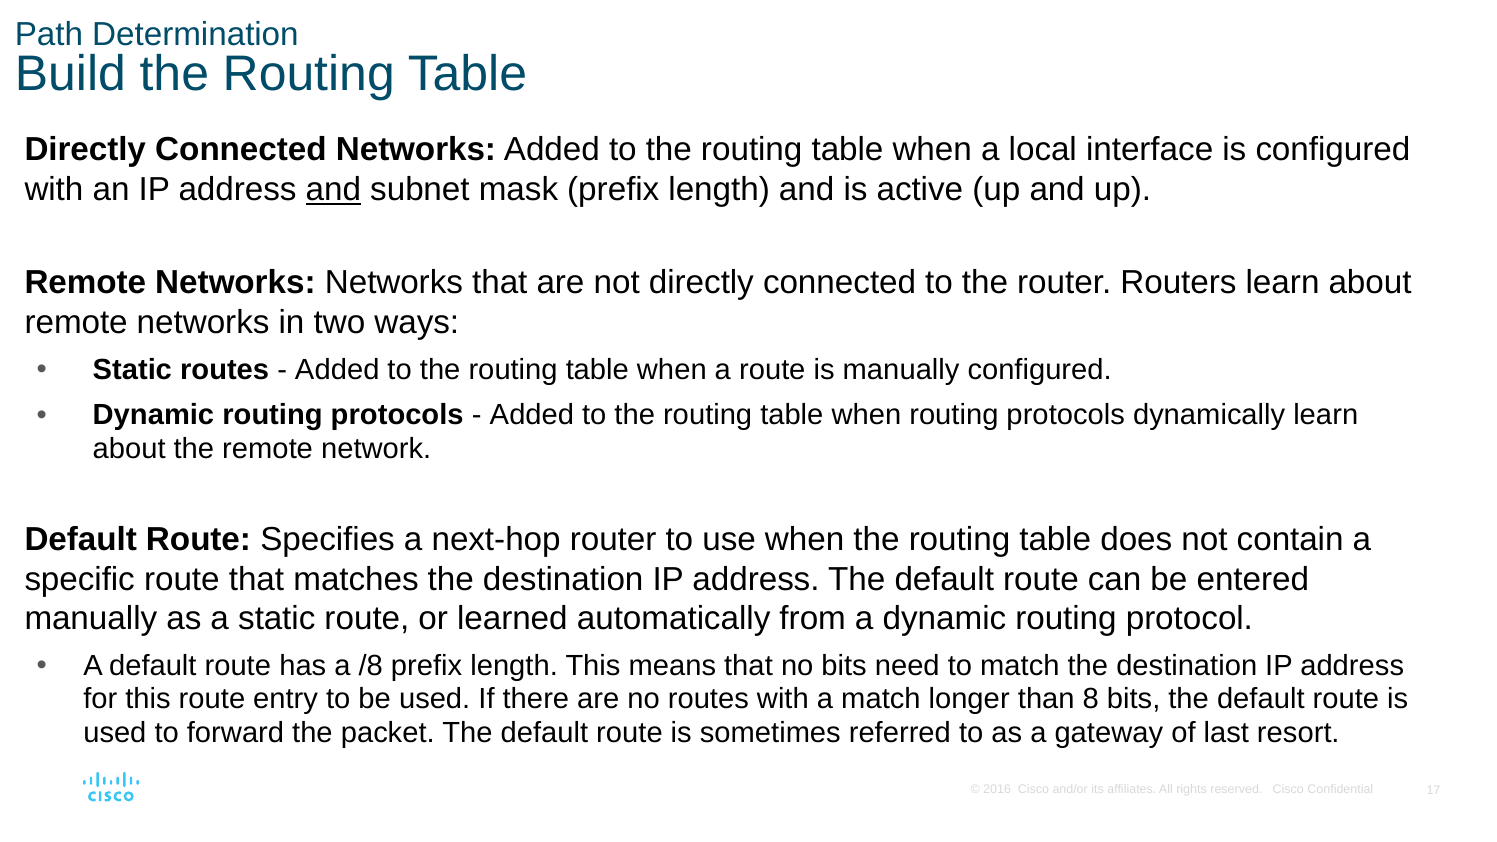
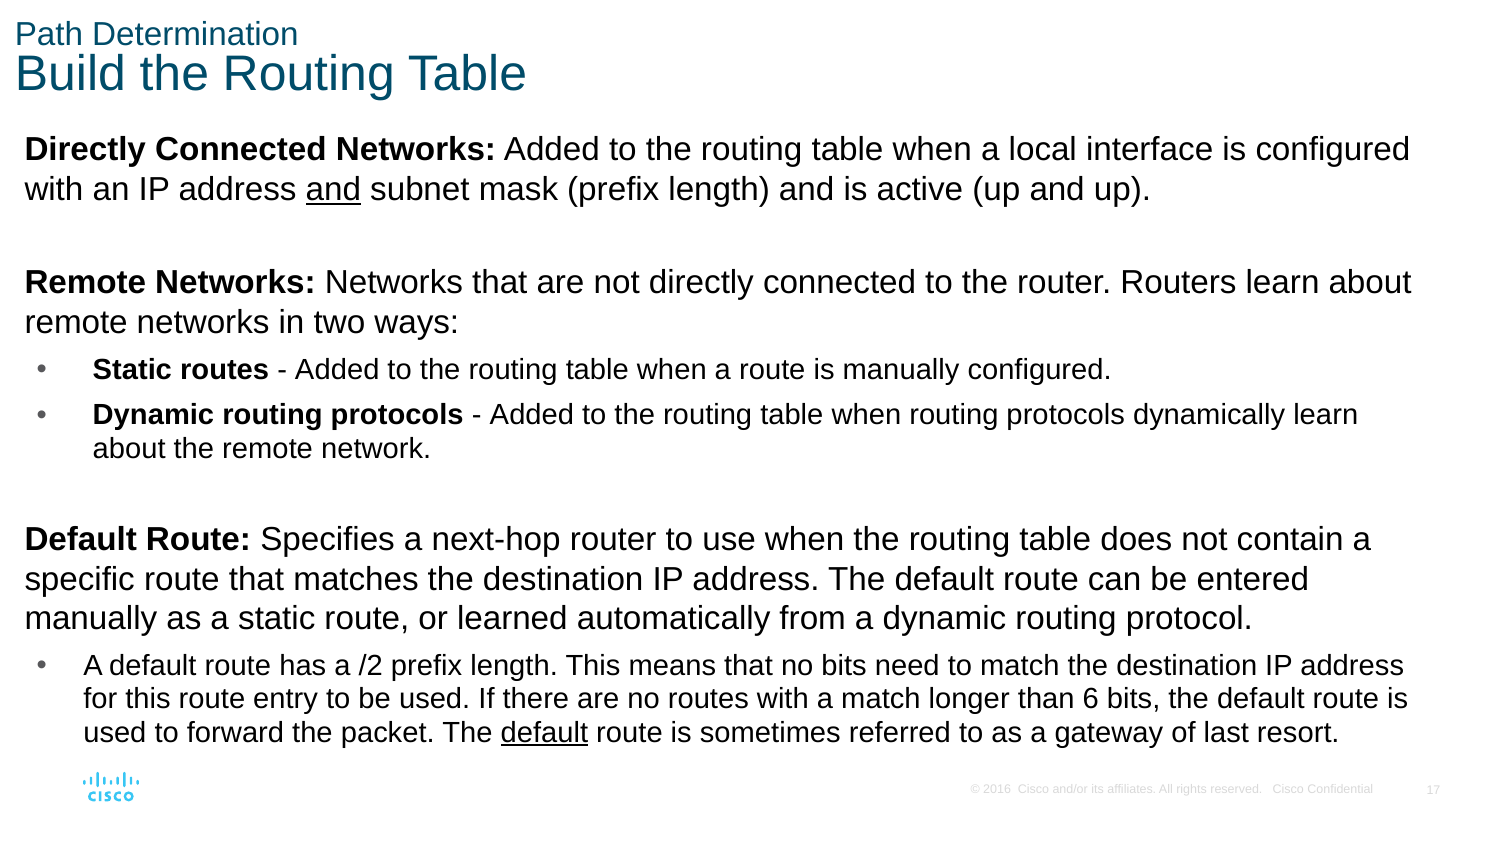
/8: /8 -> /2
8: 8 -> 6
default at (544, 733) underline: none -> present
